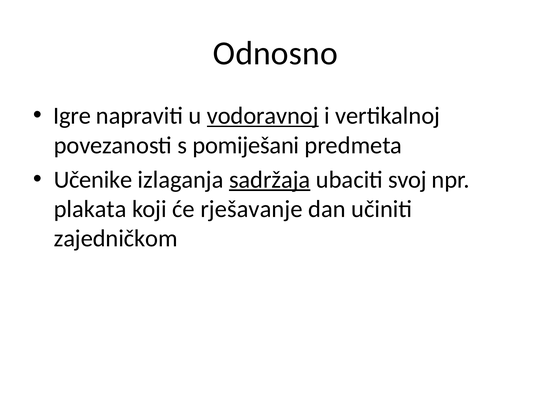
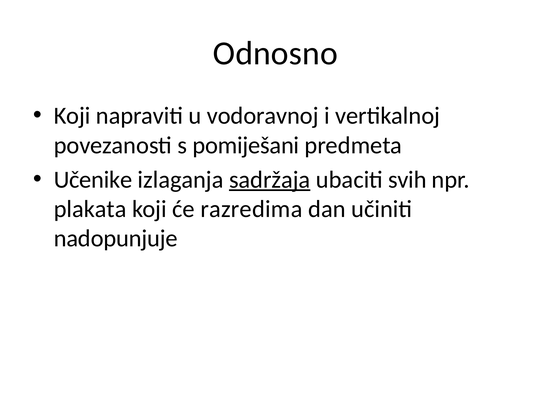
Igre at (72, 116): Igre -> Koji
vodoravnoj underline: present -> none
svoj: svoj -> svih
rješavanje: rješavanje -> razredima
zajedničkom: zajedničkom -> nadopunjuje
